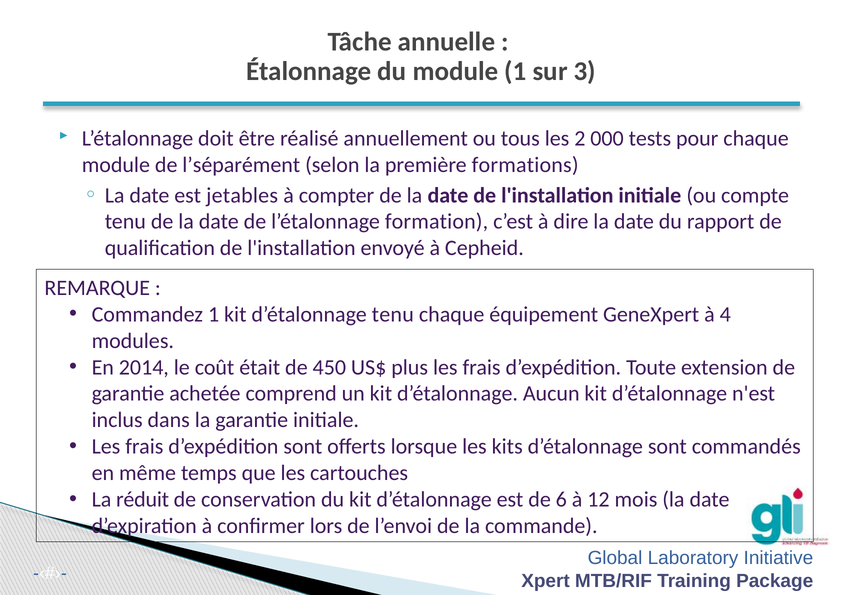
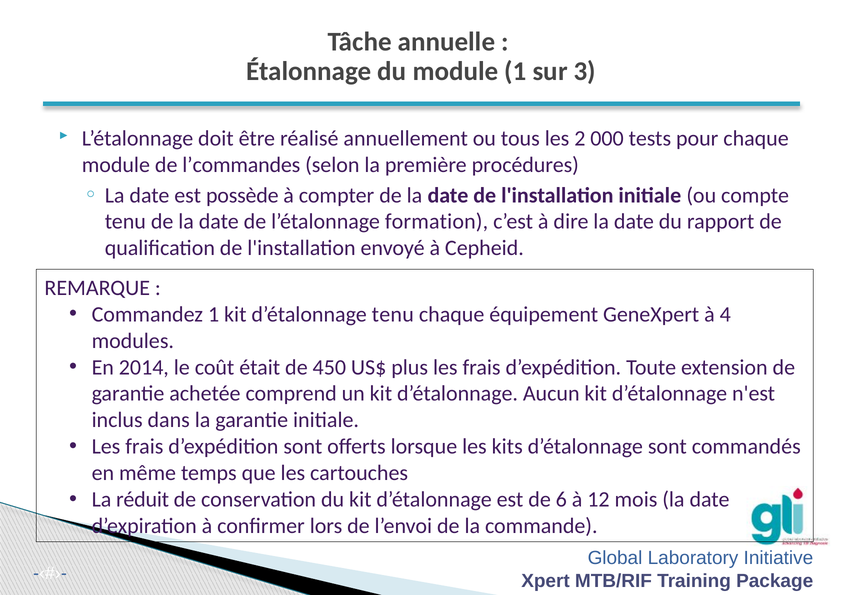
l’séparément: l’séparément -> l’commandes
formations: formations -> procédures
jetables: jetables -> possède
